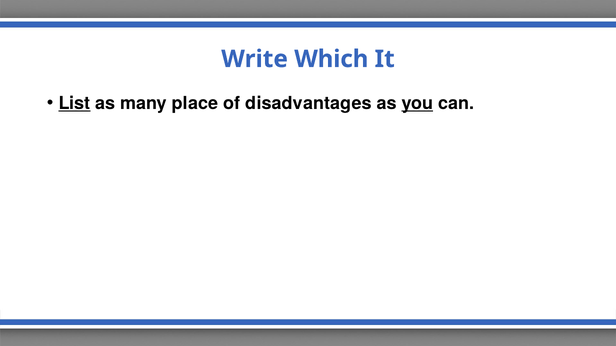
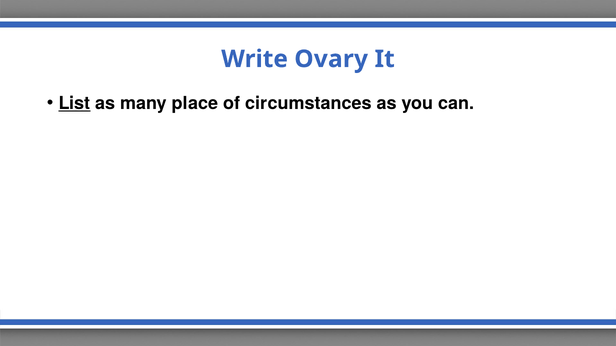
Which: Which -> Ovary
disadvantages: disadvantages -> circumstances
you underline: present -> none
